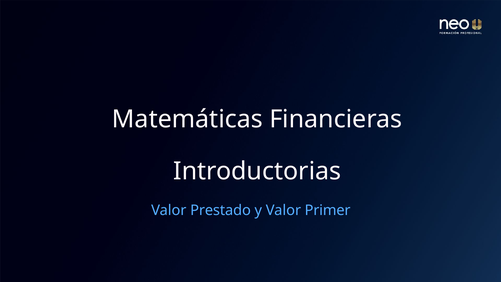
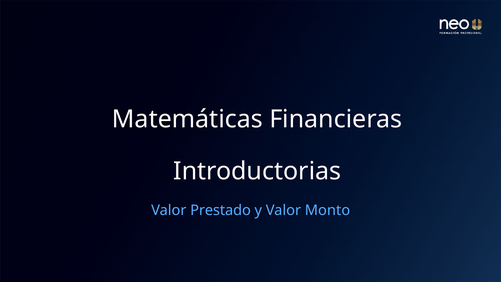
Primer: Primer -> Monto
